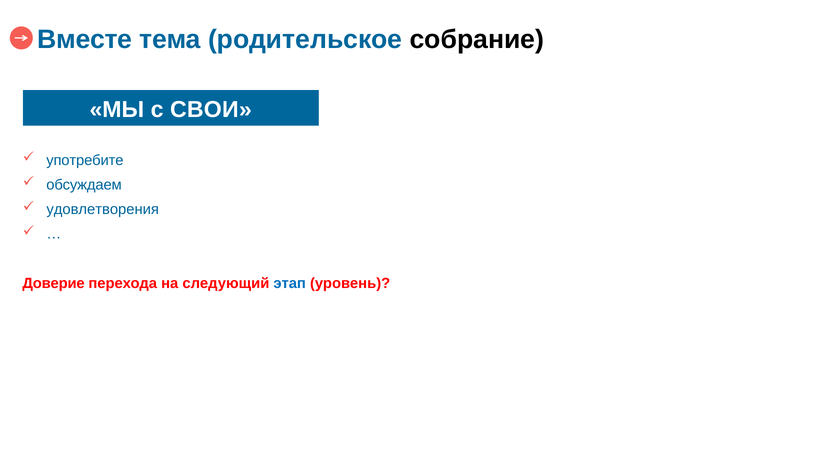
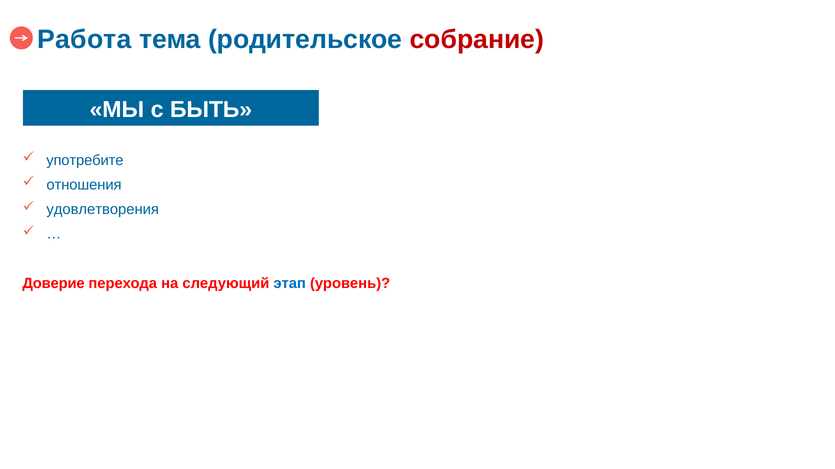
Вместе: Вместе -> Работа
собрание colour: black -> red
СВОИ: СВОИ -> БЫТЬ
обсуждаем: обсуждаем -> отношения
